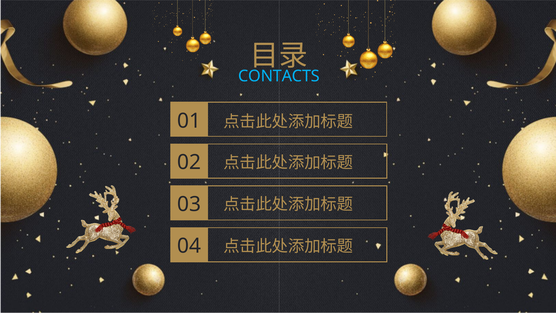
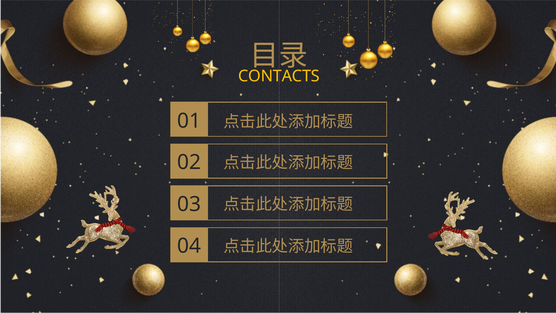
CONTACTS colour: light blue -> yellow
